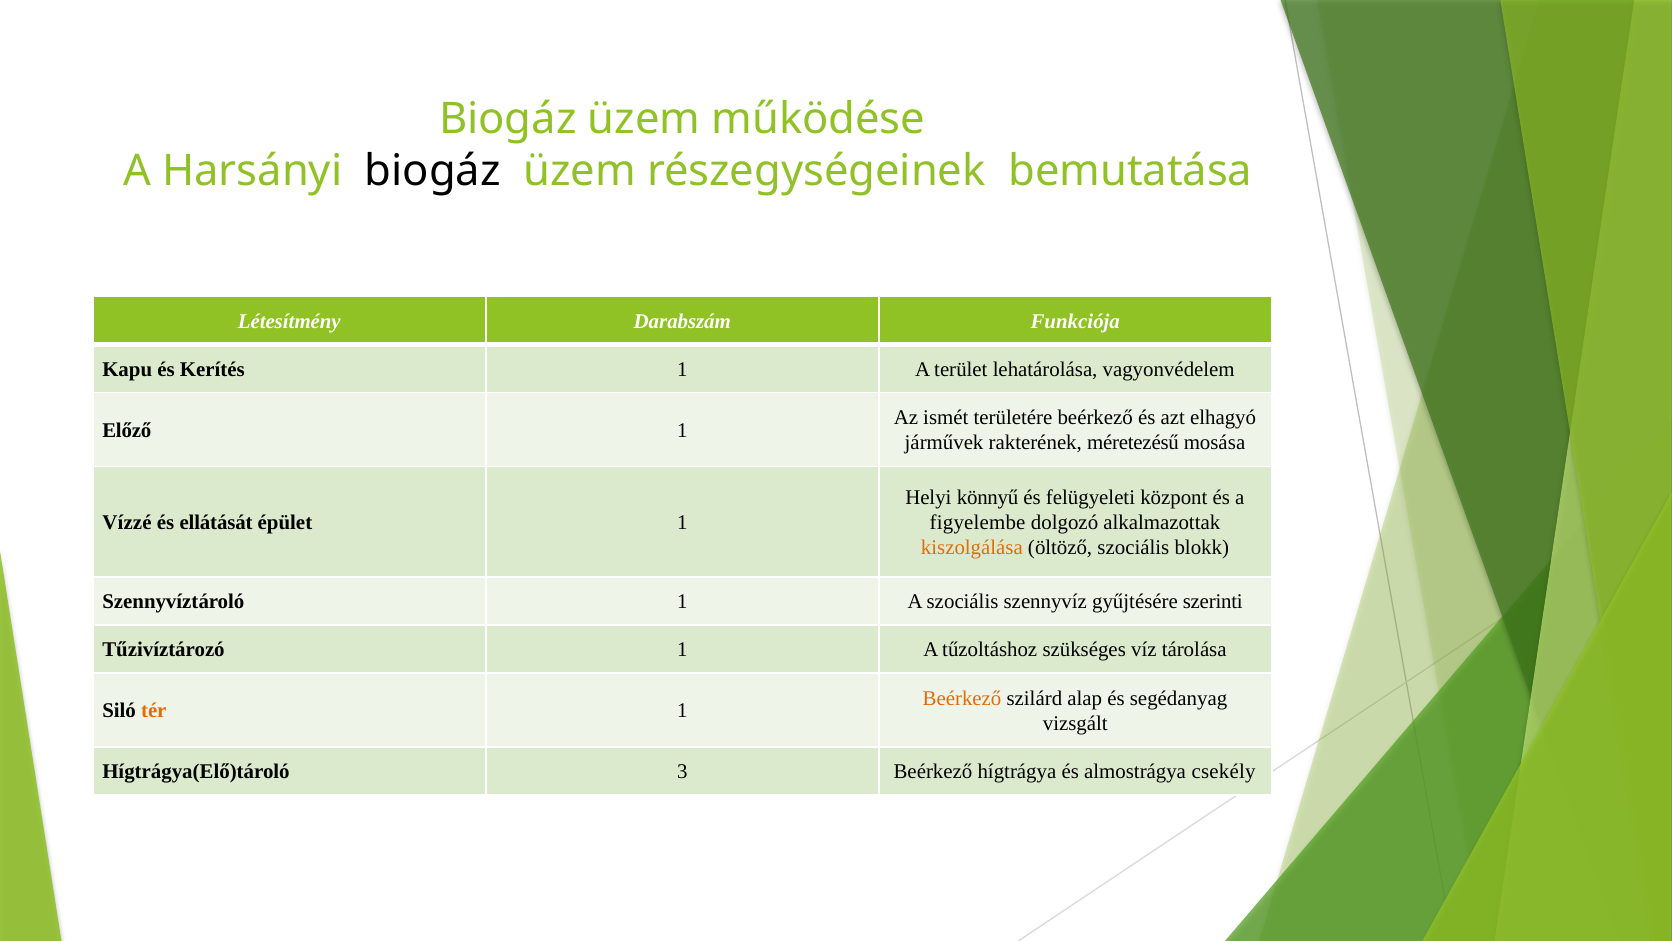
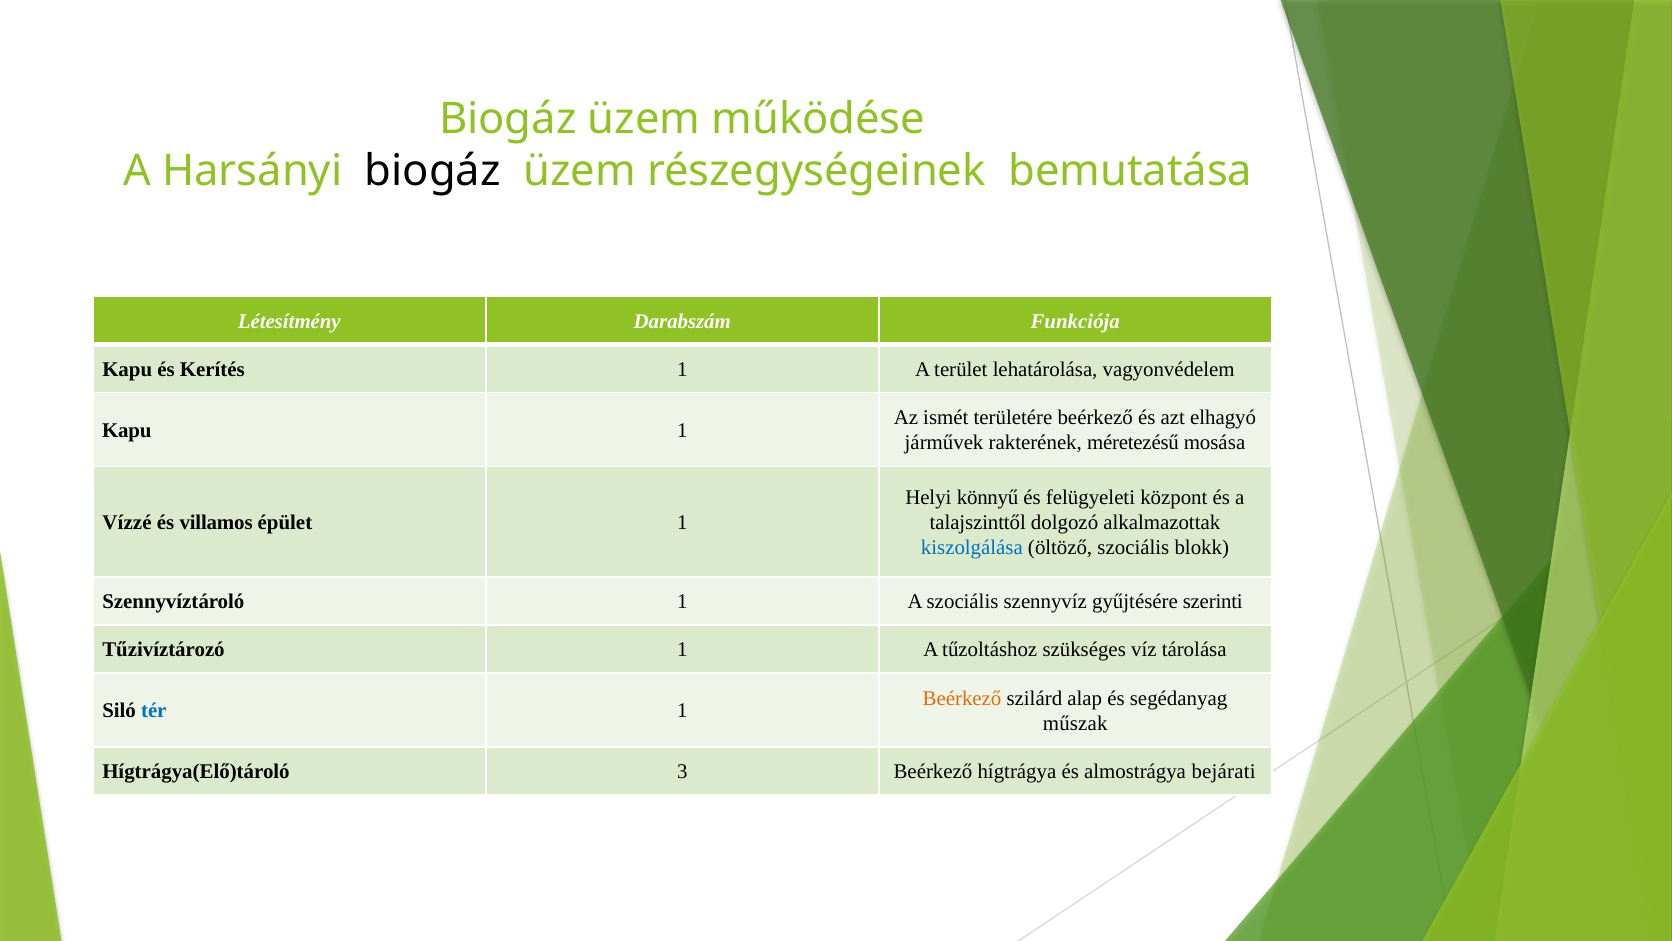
Előző at (127, 430): Előző -> Kapu
ellátását: ellátását -> villamos
figyelembe: figyelembe -> talajszinttől
kiszolgálása colour: orange -> blue
tér colour: orange -> blue
vizsgált: vizsgált -> műszak
csekély: csekély -> bejárati
